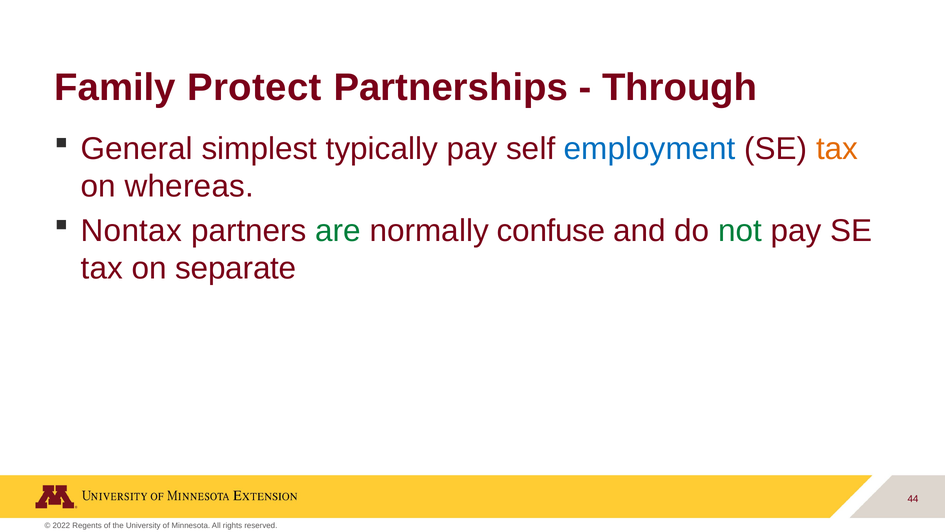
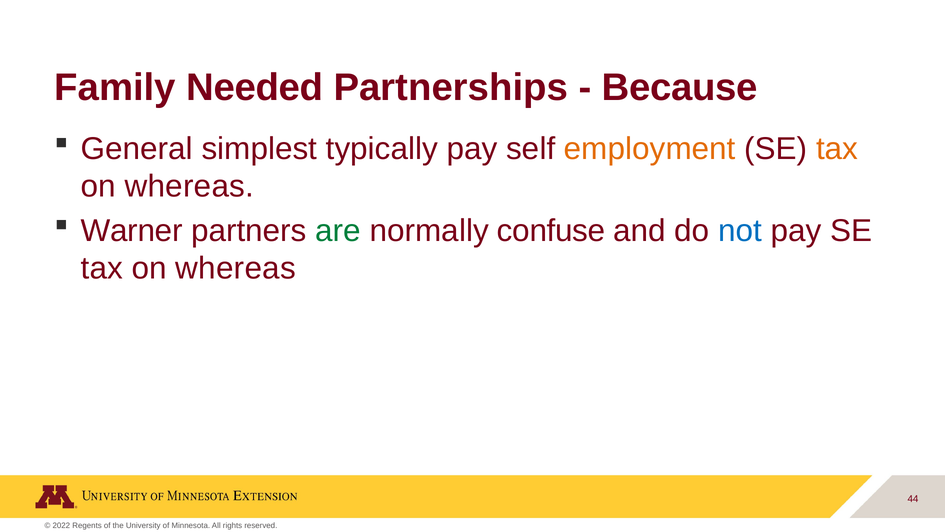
Protect: Protect -> Needed
Through: Through -> Because
employment colour: blue -> orange
Nontax: Nontax -> Warner
not colour: green -> blue
separate at (236, 268): separate -> whereas
